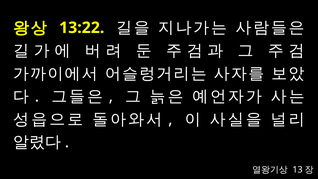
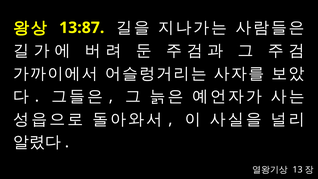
13:22: 13:22 -> 13:87
